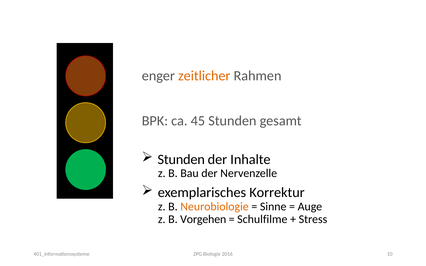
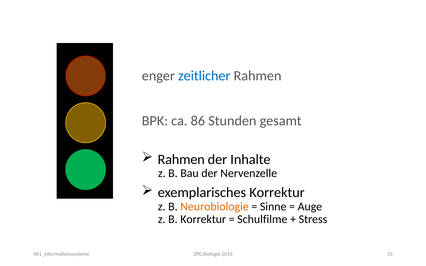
zeitlicher colour: orange -> blue
45: 45 -> 86
Stunden at (181, 160): Stunden -> Rahmen
B Vorgehen: Vorgehen -> Korrektur
